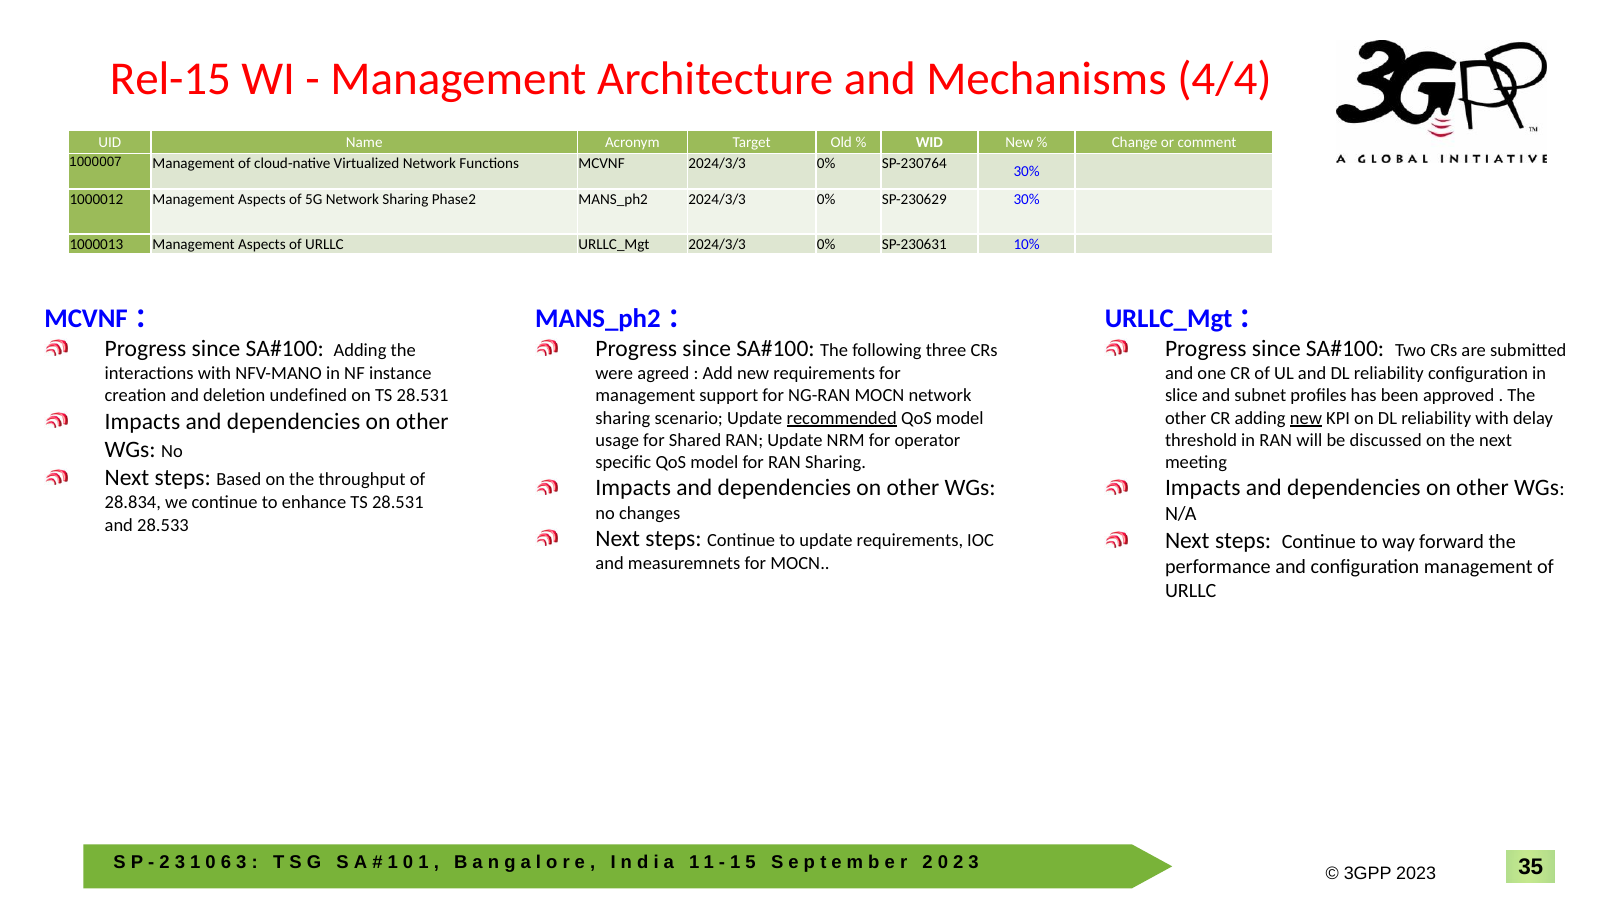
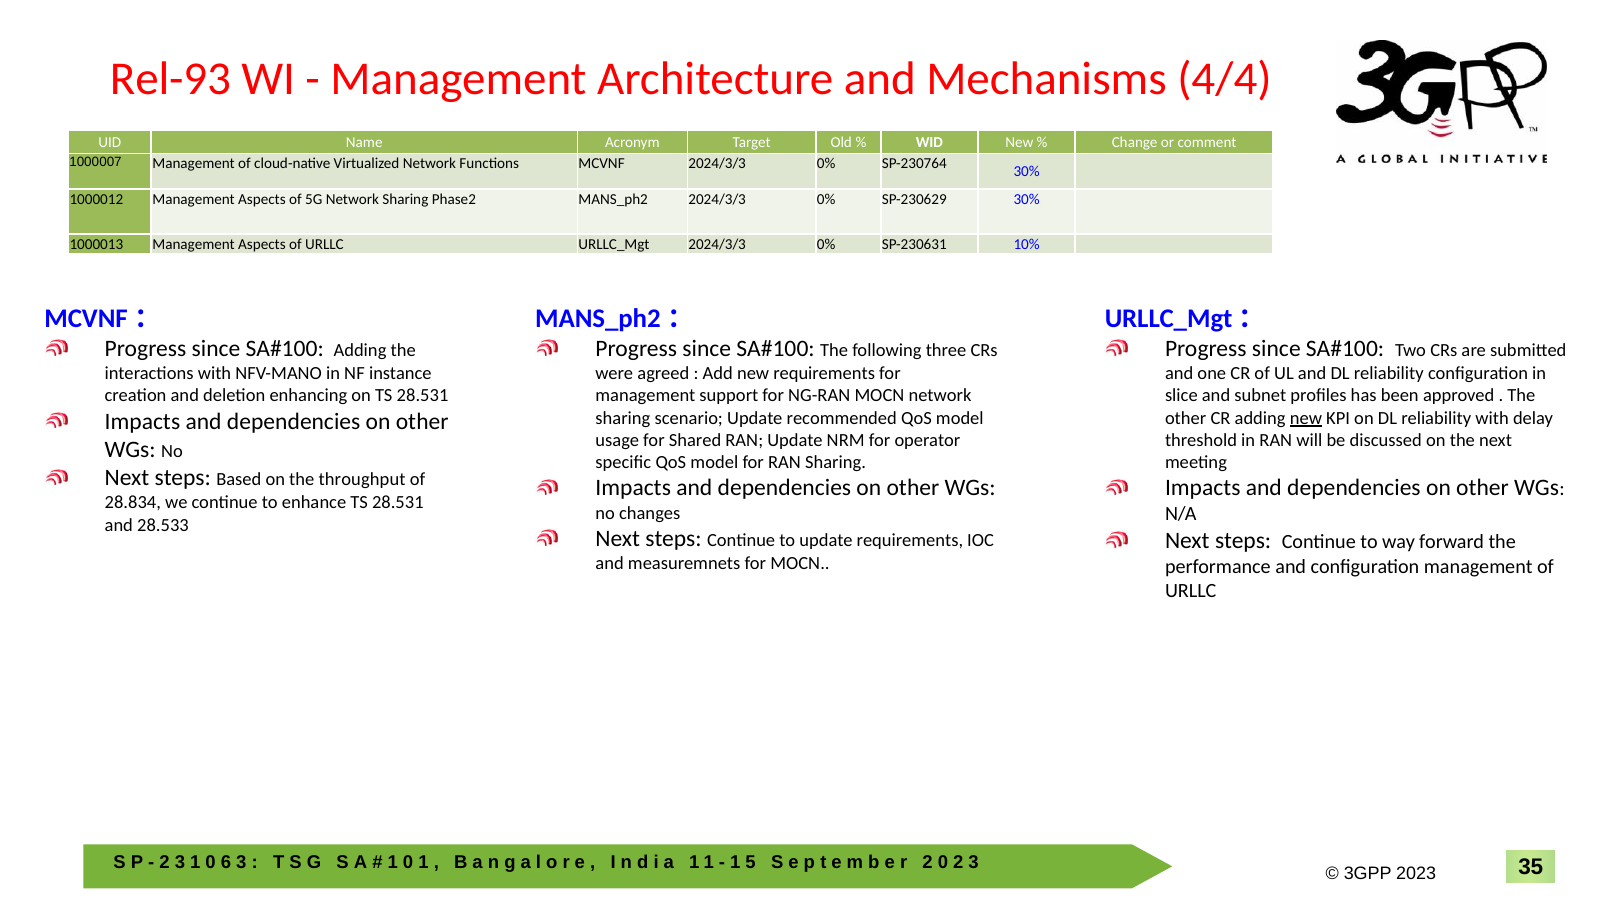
Rel-15: Rel-15 -> Rel-93
undefined: undefined -> enhancing
recommended underline: present -> none
